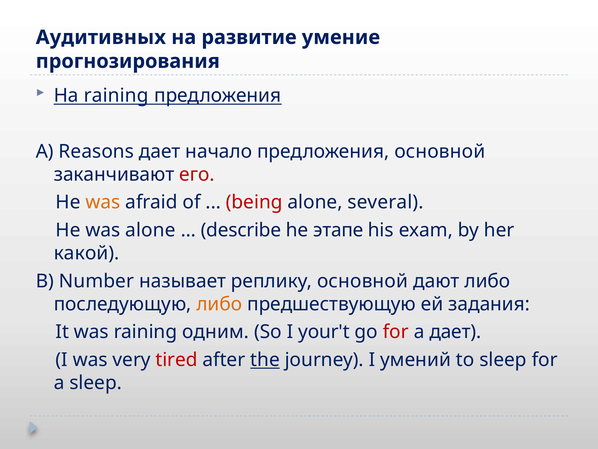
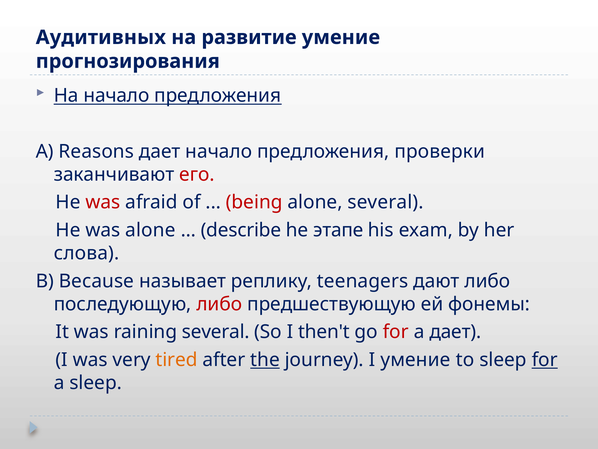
На raining: raining -> начало
предложения основной: основной -> проверки
was at (103, 202) colour: orange -> red
какой: какой -> слова
Number: Number -> Because
реплику основной: основной -> teenagers
либо at (219, 304) colour: orange -> red
задания: задания -> фонемы
raining одним: одним -> several
your't: your't -> then't
tired colour: red -> orange
I умений: умений -> умение
for at (545, 359) underline: none -> present
